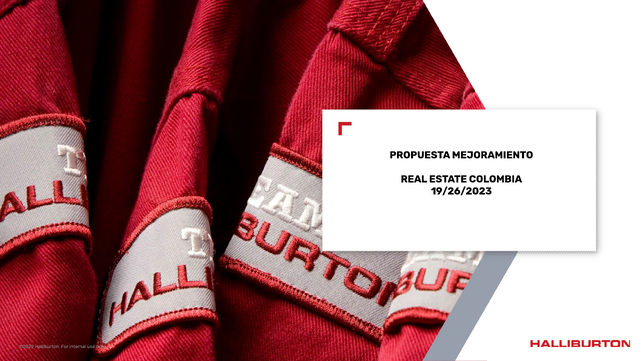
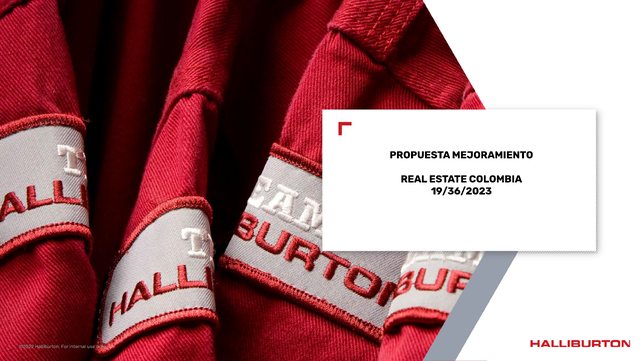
19/26/2023: 19/26/2023 -> 19/36/2023
